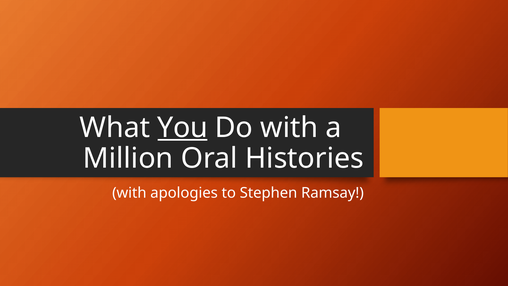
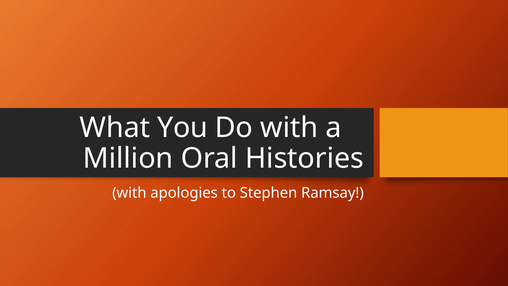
You underline: present -> none
